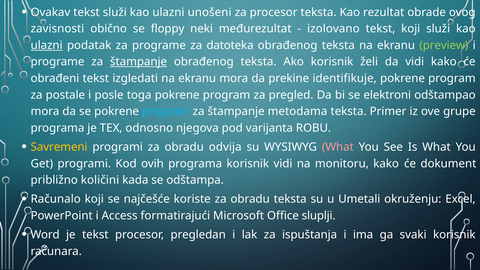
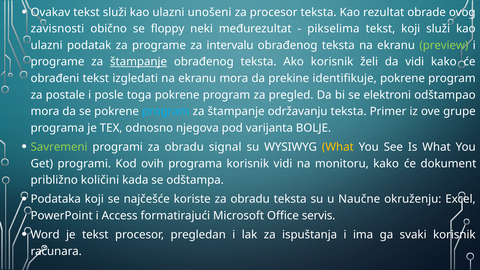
izolovano: izolovano -> pikselima
ulazni at (47, 45) underline: present -> none
datoteka: datoteka -> intervalu
metodama: metodama -> održavanju
ROBU: ROBU -> BOLJE
Savremeni colour: yellow -> light green
odvija: odvija -> signal
What at (338, 147) colour: pink -> yellow
Računalo: Računalo -> Podataka
Umetali: Umetali -> Naučne
sluplji: sluplji -> servis
